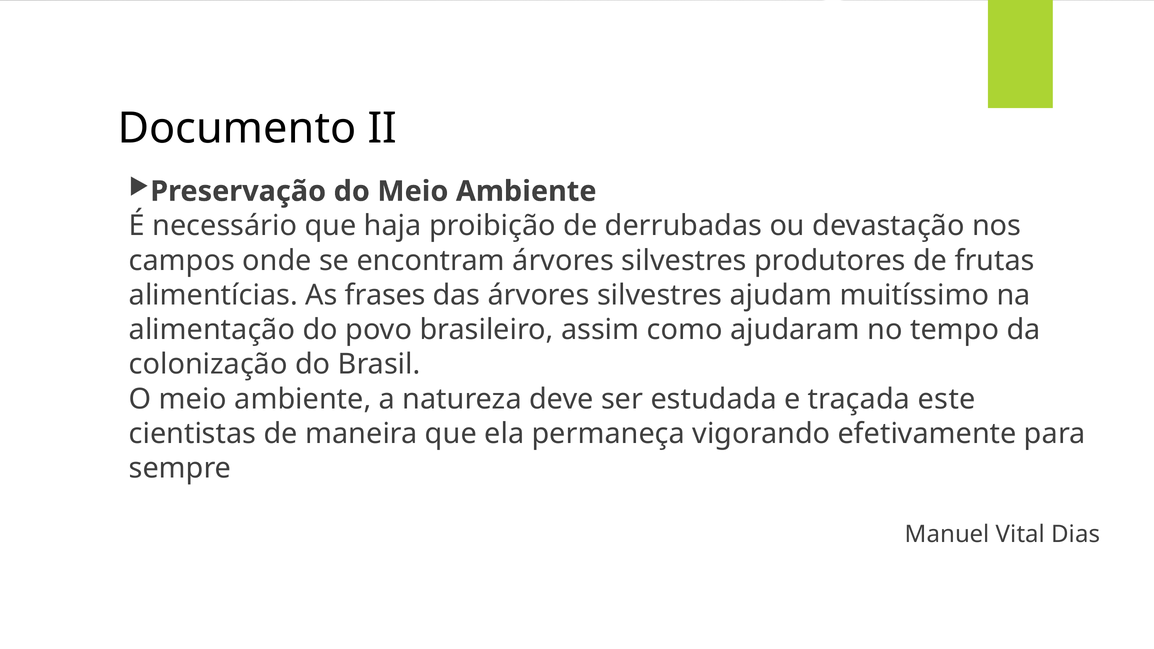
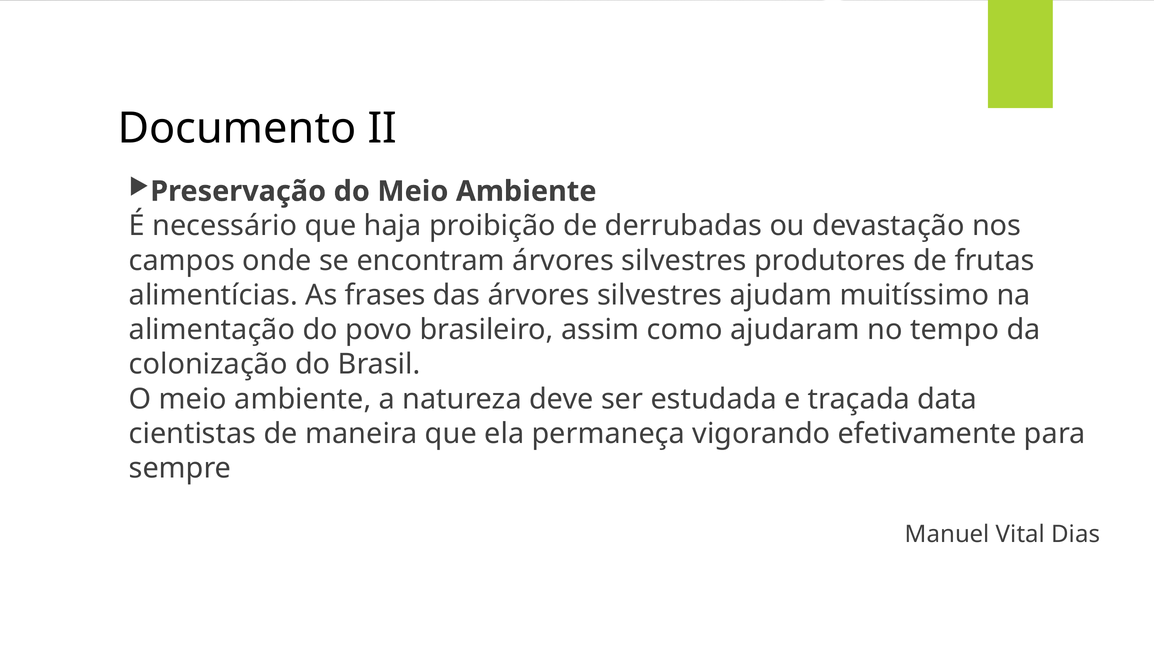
este: este -> data
